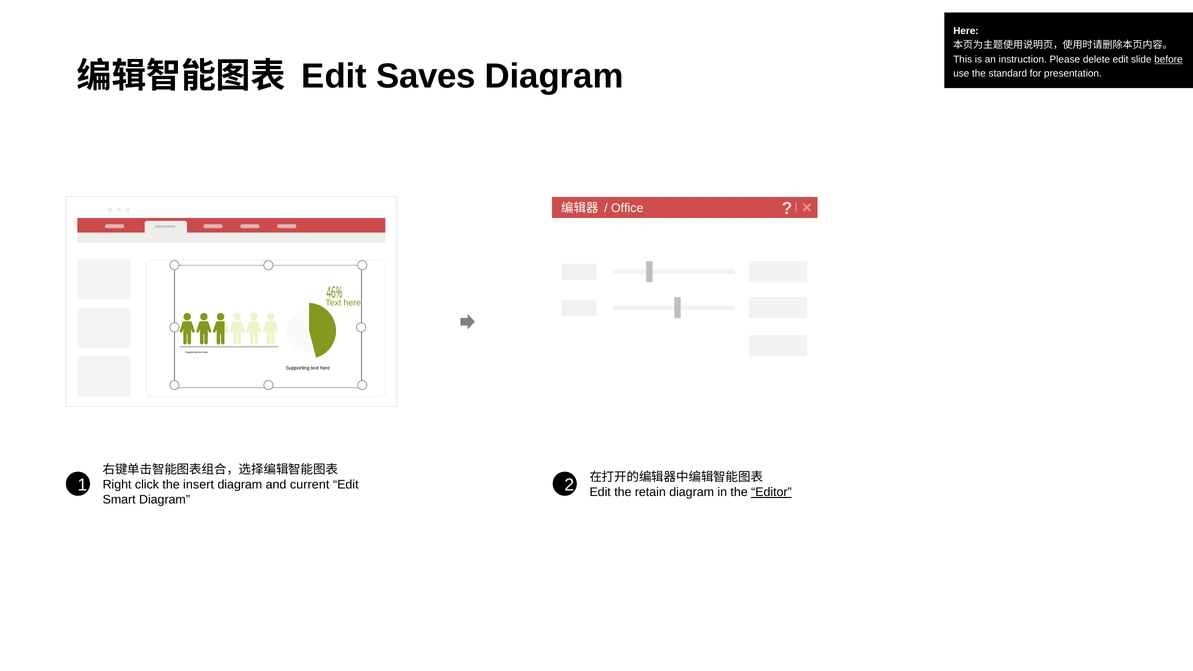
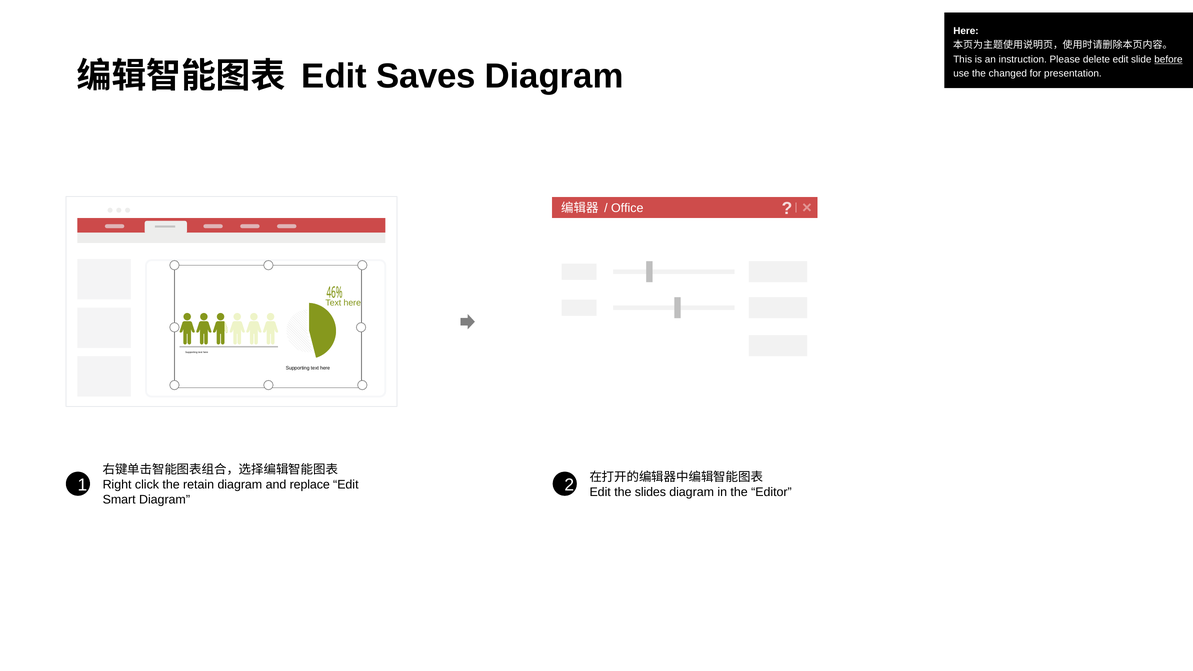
standard: standard -> changed
insert: insert -> retain
current: current -> replace
retain: retain -> slides
Editor underline: present -> none
